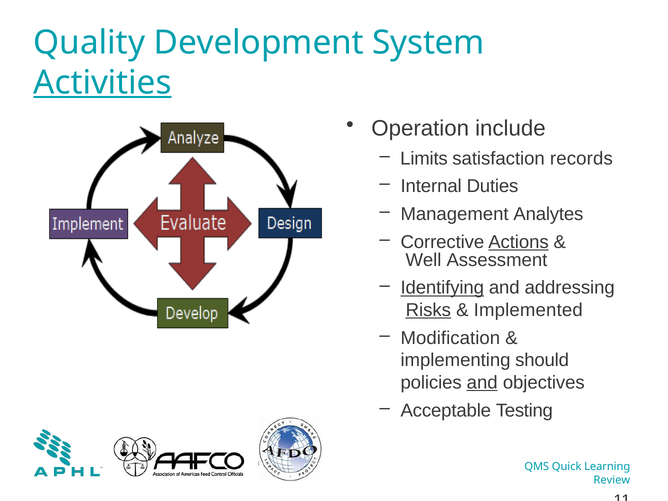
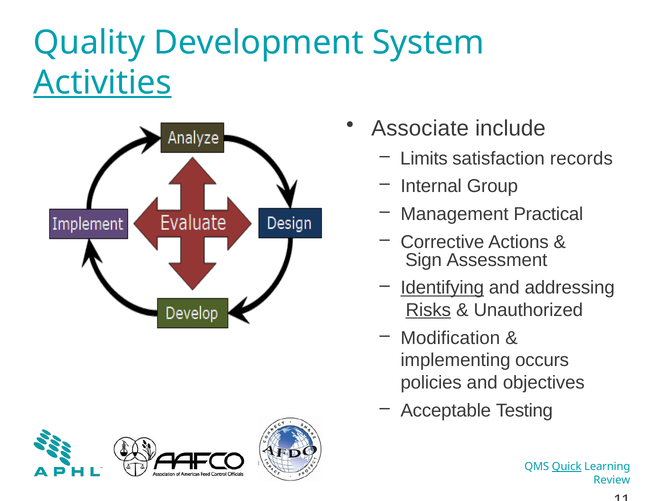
Operation: Operation -> Associate
Duties: Duties -> Group
Analytes: Analytes -> Practical
Actions underline: present -> none
Well: Well -> Sign
Implemented: Implemented -> Unauthorized
should: should -> occurs
and at (482, 383) underline: present -> none
Quick underline: none -> present
